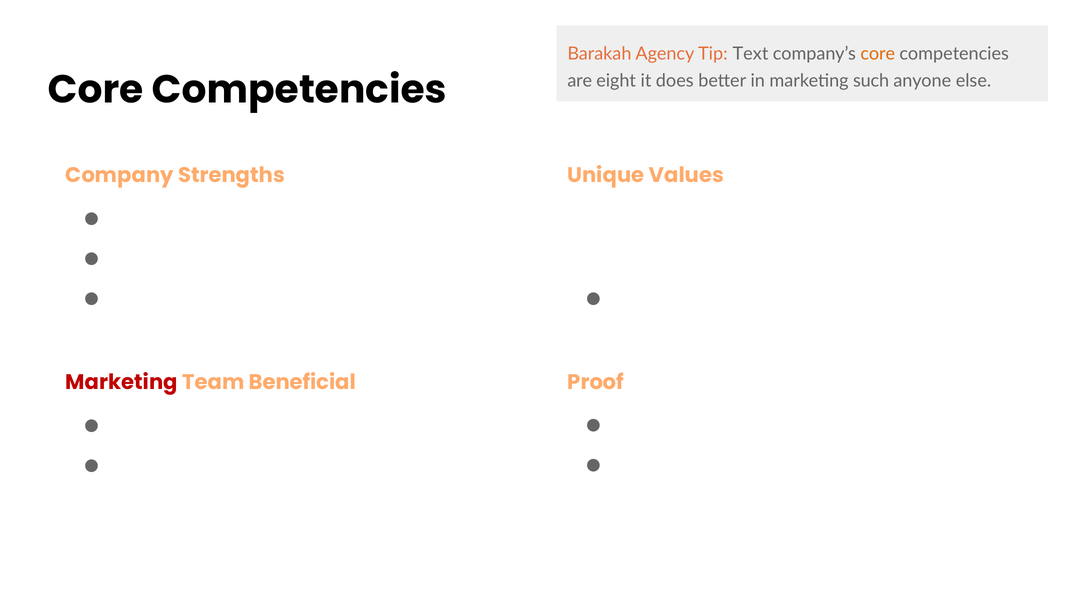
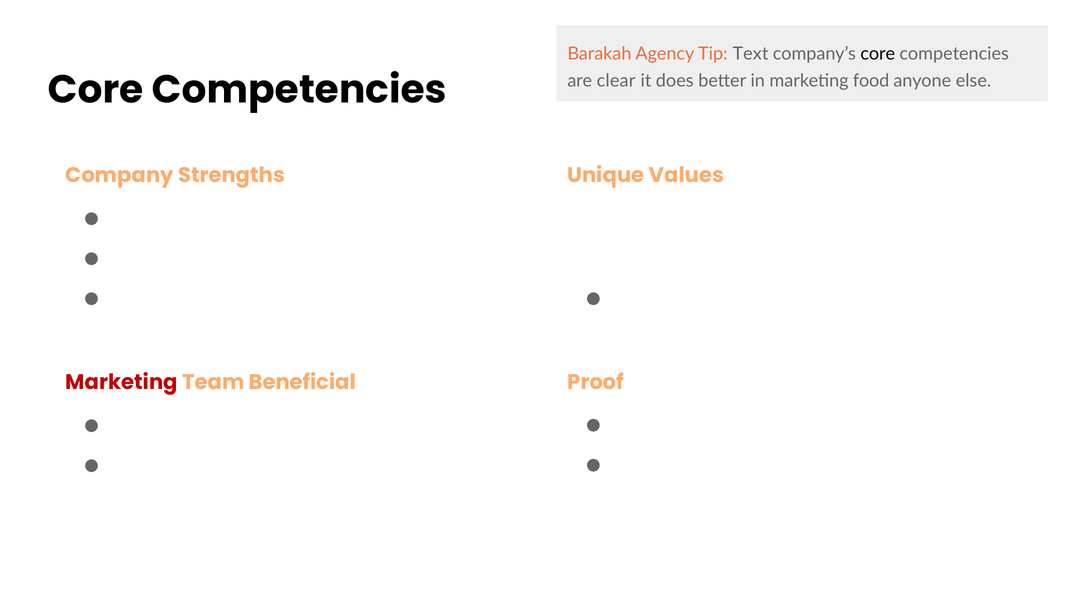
core at (878, 54) colour: orange -> black
eight: eight -> clear
such: such -> food
